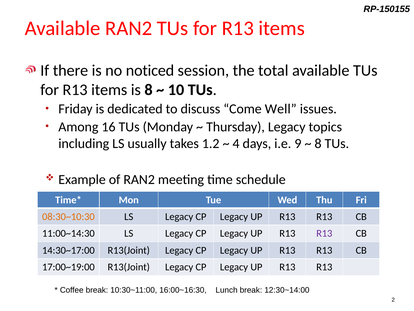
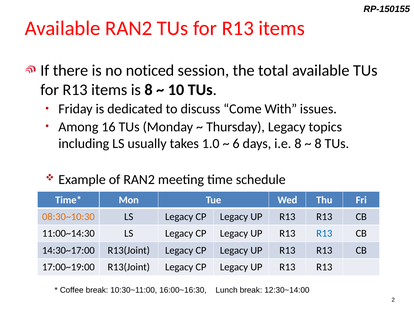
Well: Well -> With
1.2: 1.2 -> 1.0
4: 4 -> 6
i.e 9: 9 -> 8
R13 at (324, 233) colour: purple -> blue
